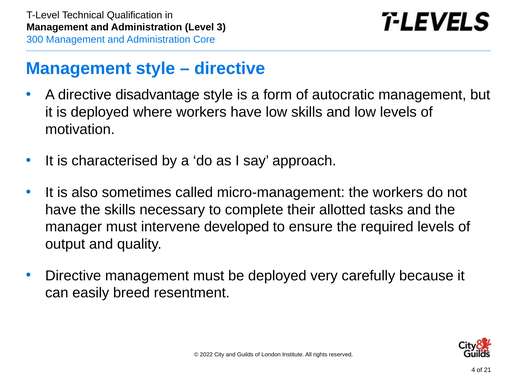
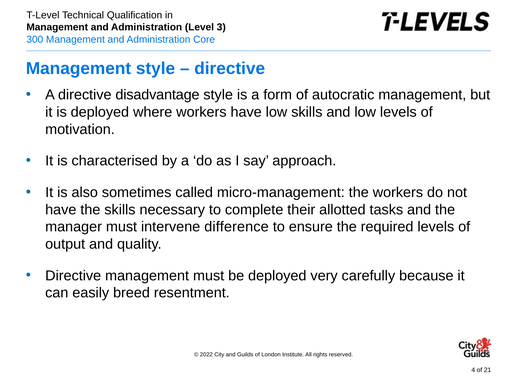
developed: developed -> difference
